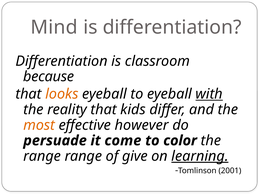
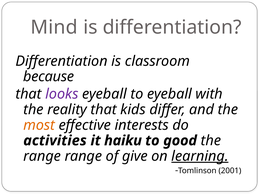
looks colour: orange -> purple
with underline: present -> none
however: however -> interests
persuade: persuade -> activities
come: come -> haiku
color: color -> good
